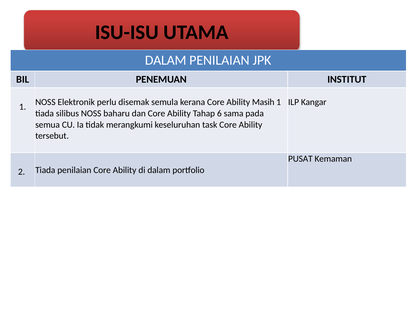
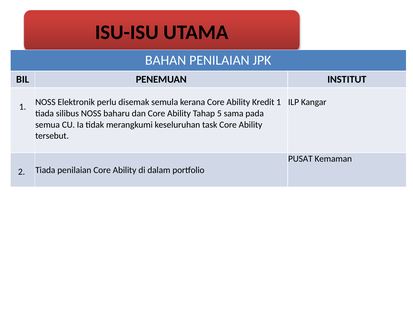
DALAM at (166, 60): DALAM -> BAHAN
Masih: Masih -> Kredit
6: 6 -> 5
